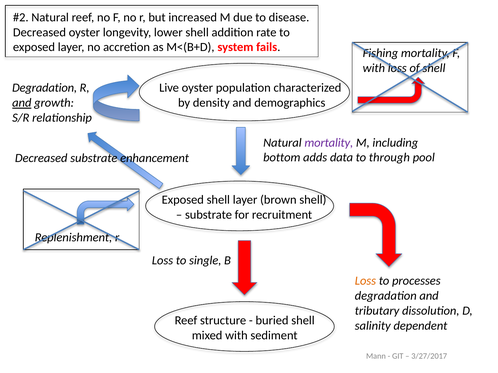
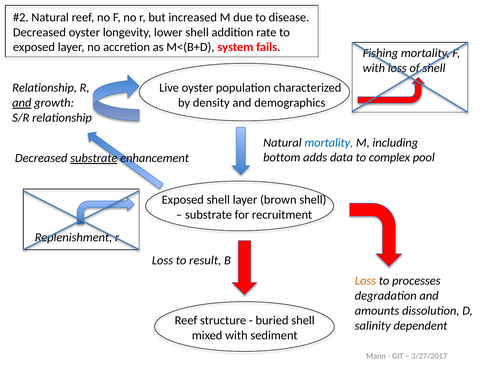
Degradation at (45, 88): Degradation -> Relationship
mortality at (329, 143) colour: purple -> blue
through: through -> complex
substrate at (94, 158) underline: none -> present
single: single -> result
tributary: tributary -> amounts
